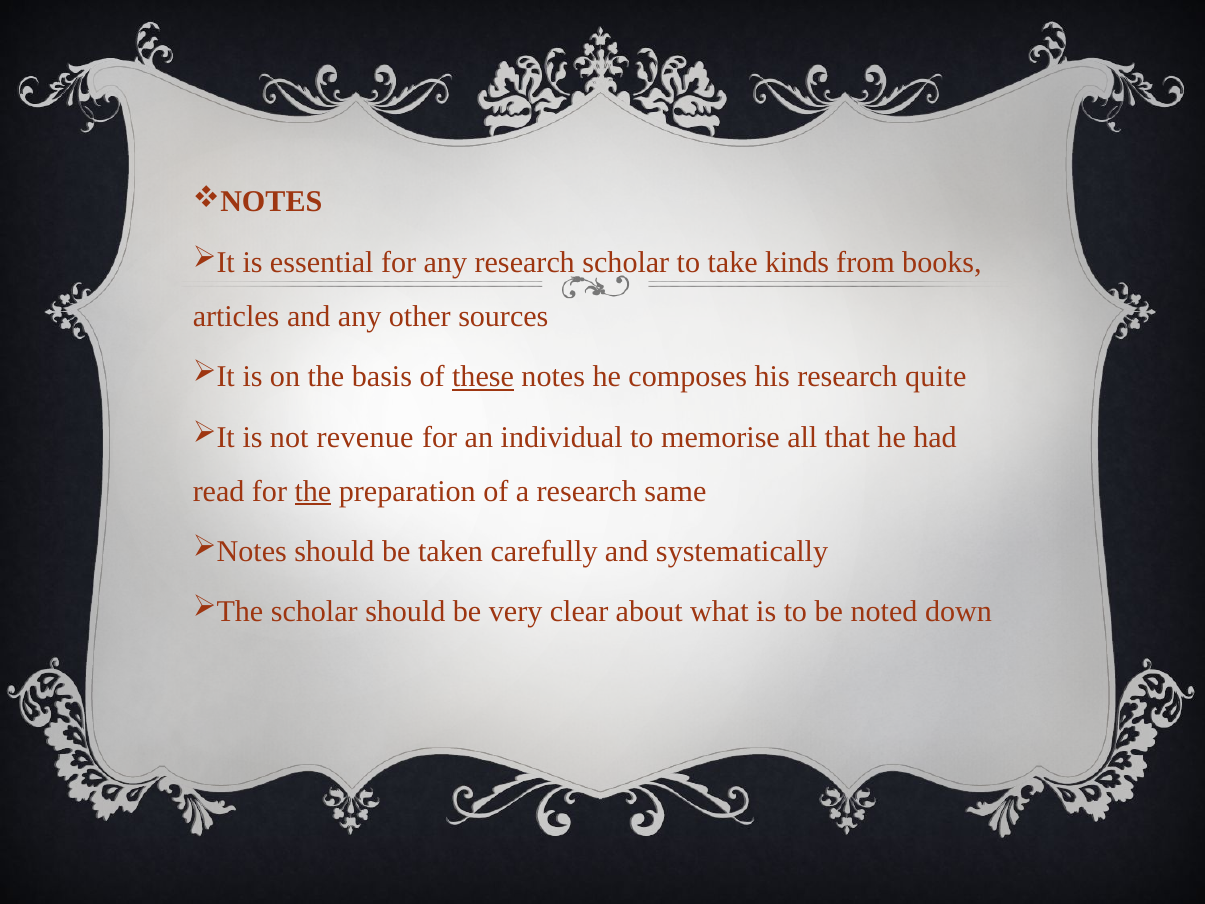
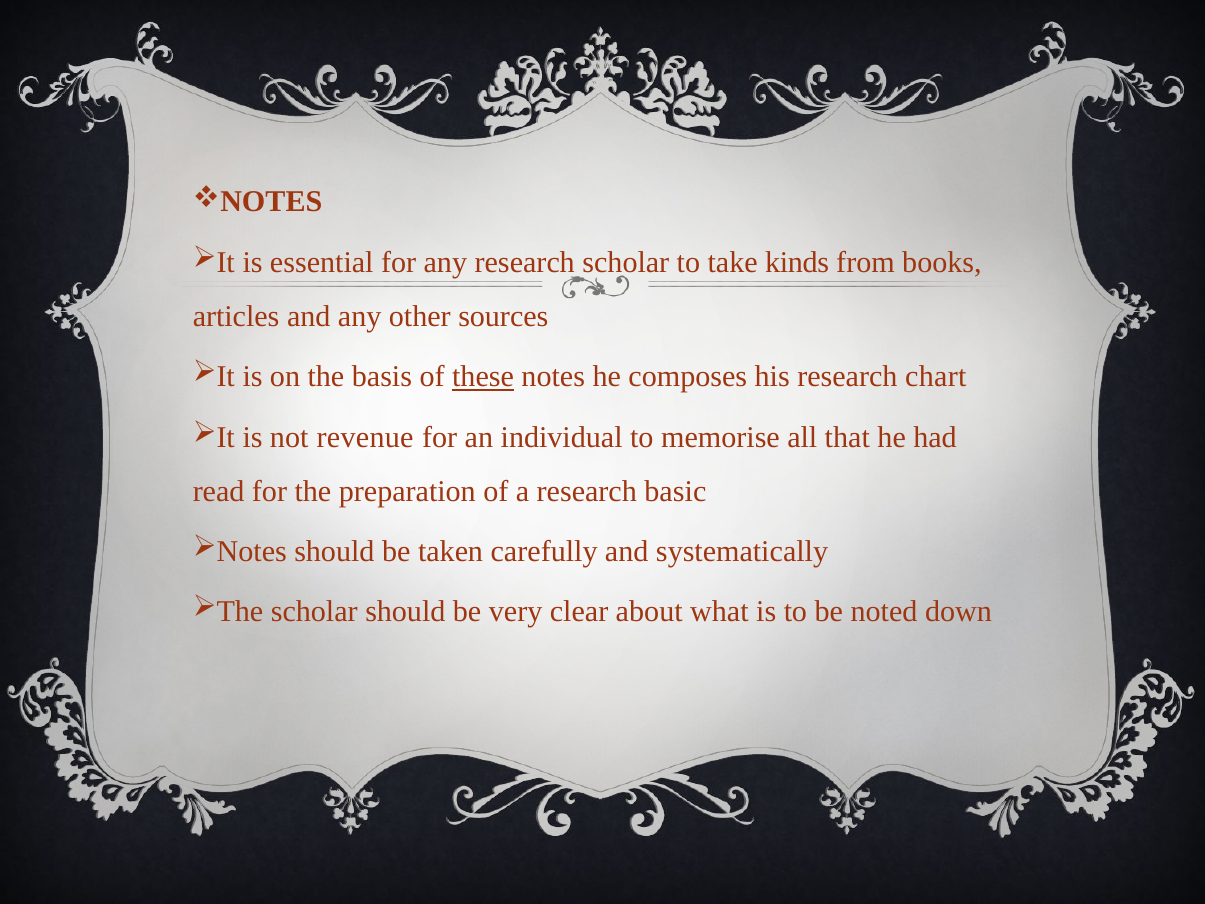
quite: quite -> chart
the at (313, 491) underline: present -> none
same: same -> basic
